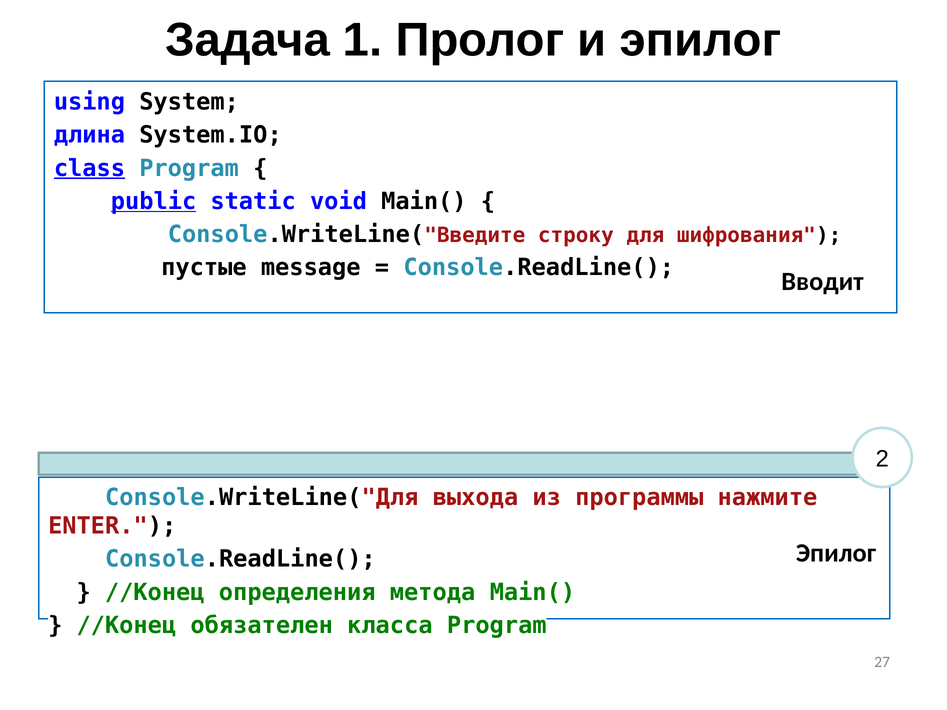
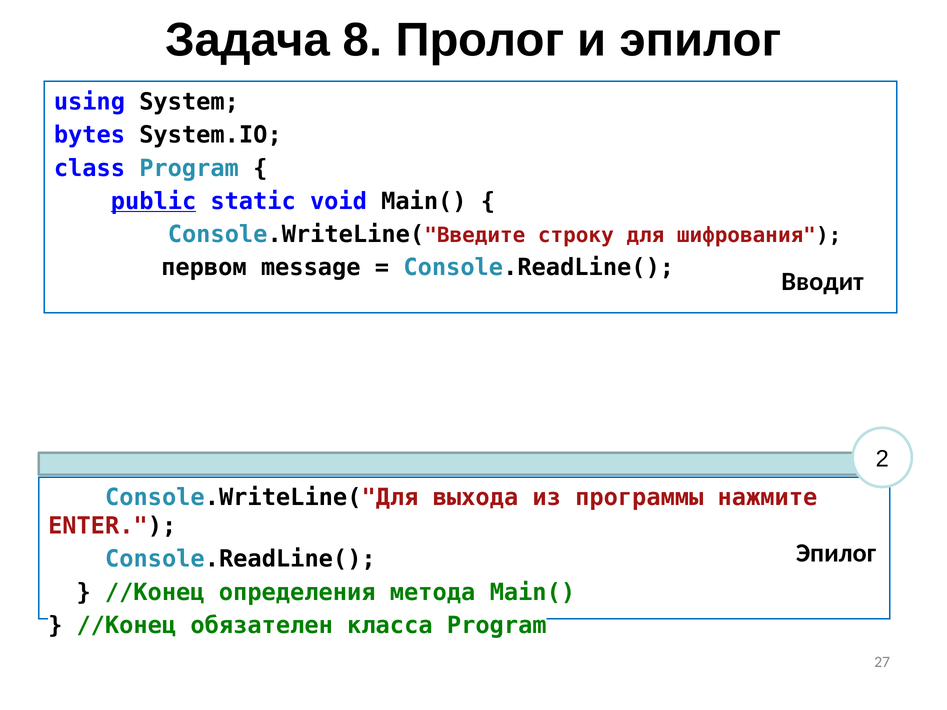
1: 1 -> 8
длина: длина -> bytes
class underline: present -> none
пустые: пустые -> первом
